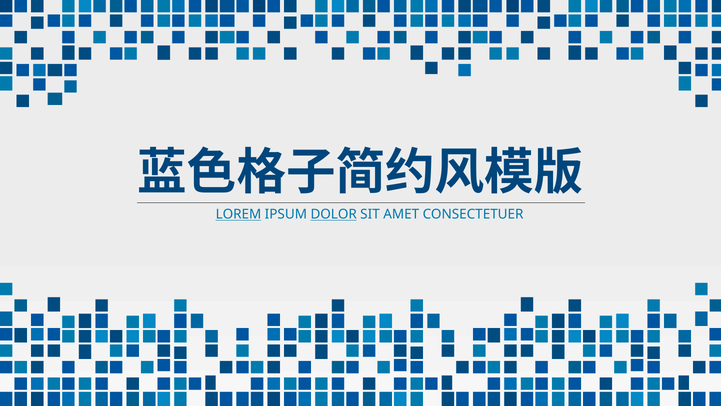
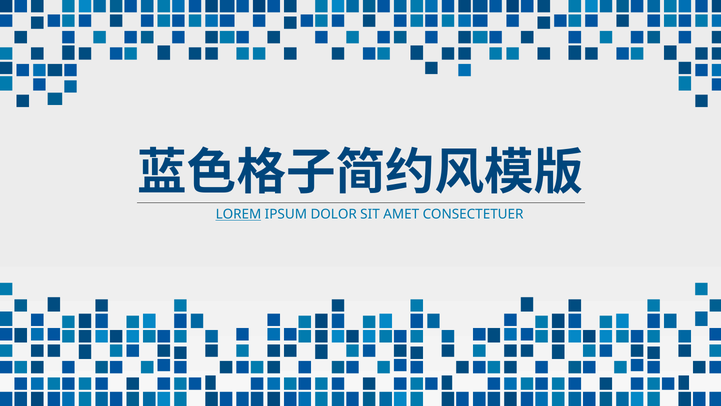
DOLOR underline: present -> none
